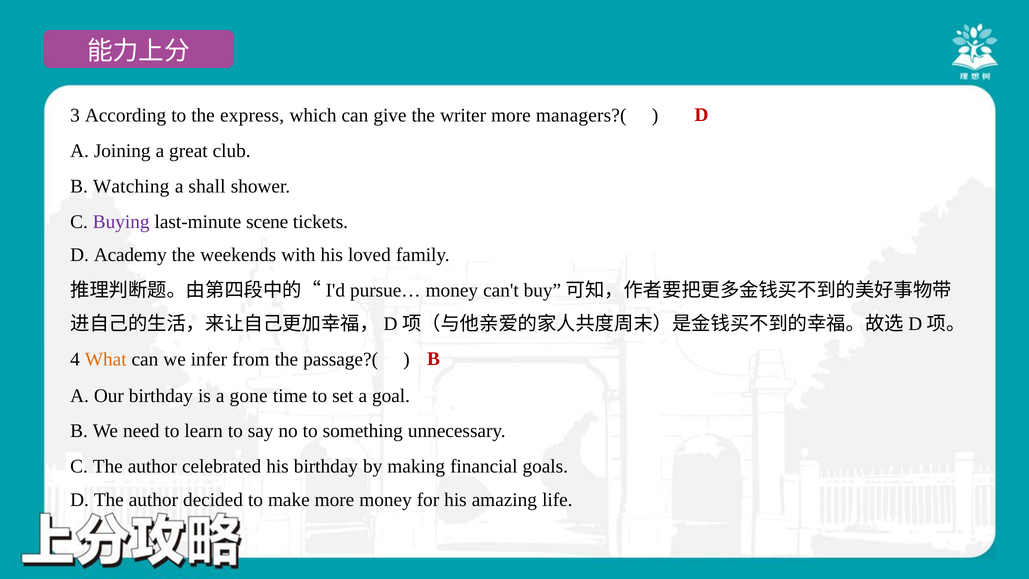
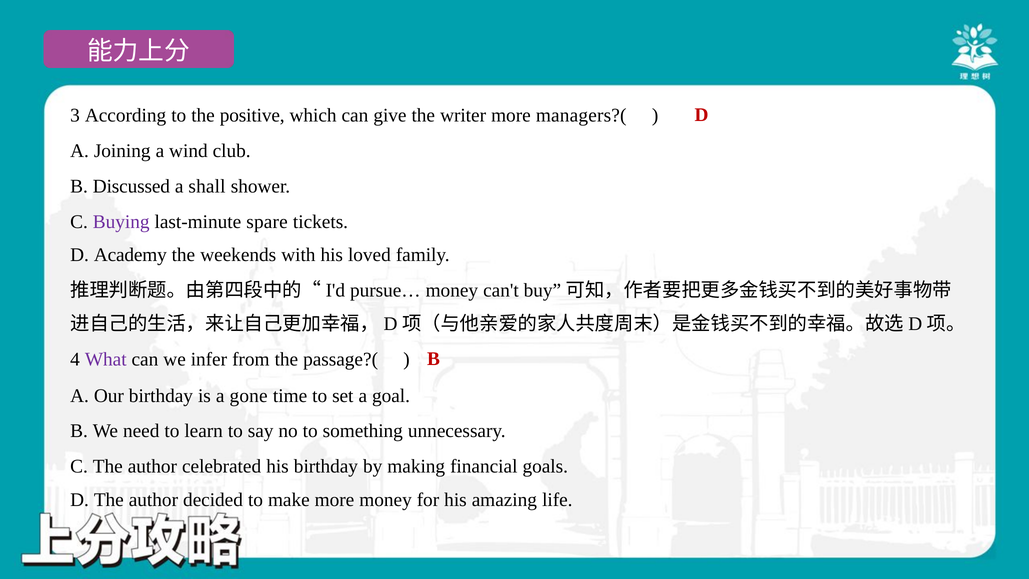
express: express -> positive
great: great -> wind
Watching: Watching -> Discussed
scene: scene -> spare
What colour: orange -> purple
